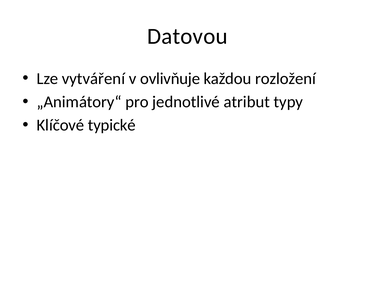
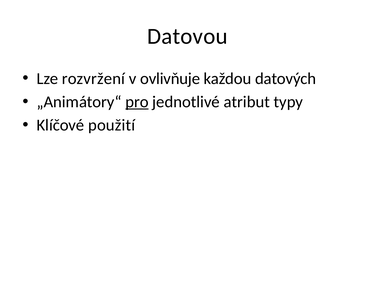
vytváření: vytváření -> rozvržení
rozložení: rozložení -> datových
pro underline: none -> present
typické: typické -> použití
